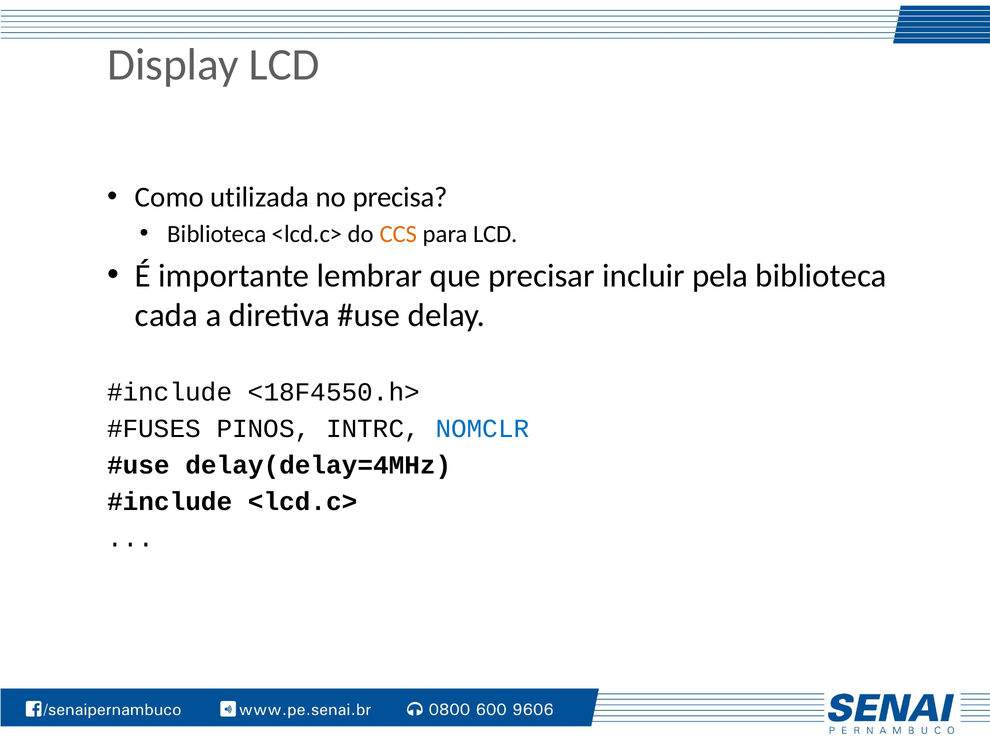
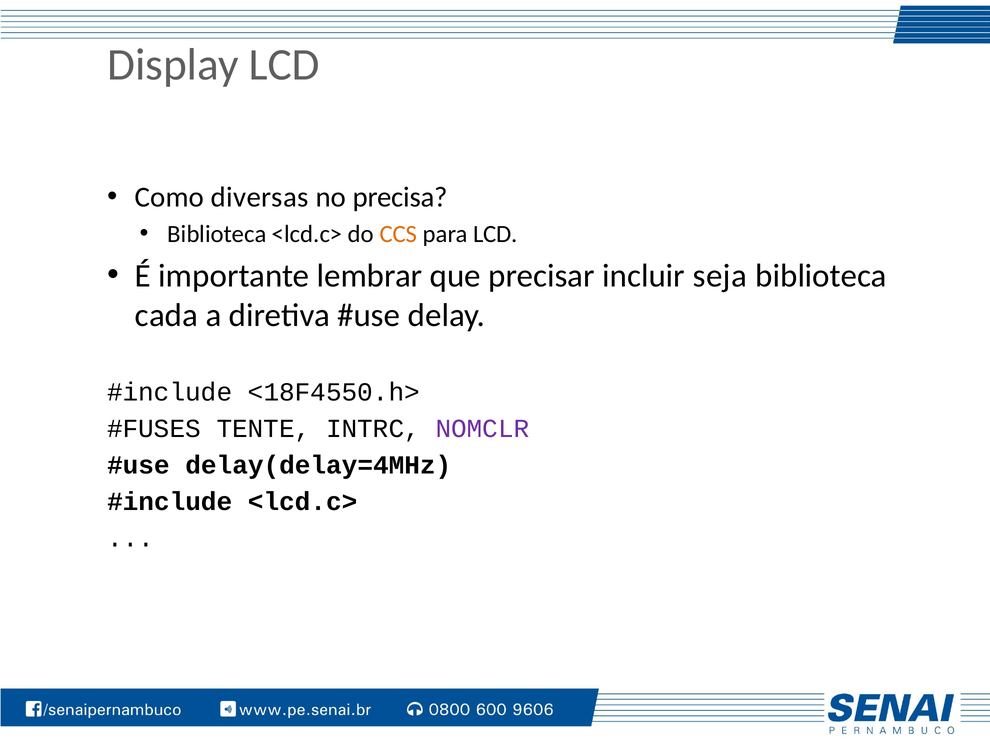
utilizada: utilizada -> diversas
pela: pela -> seja
PINOS: PINOS -> TENTE
NOMCLR colour: blue -> purple
